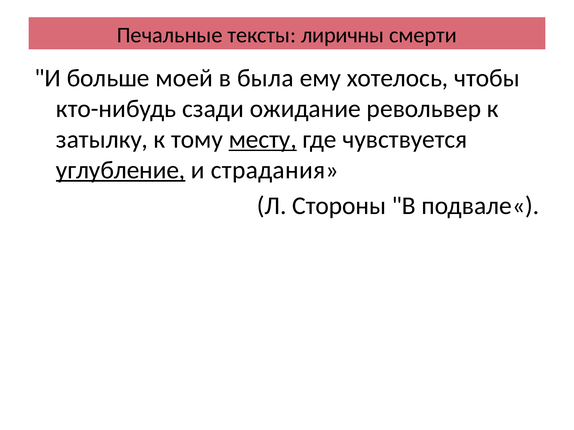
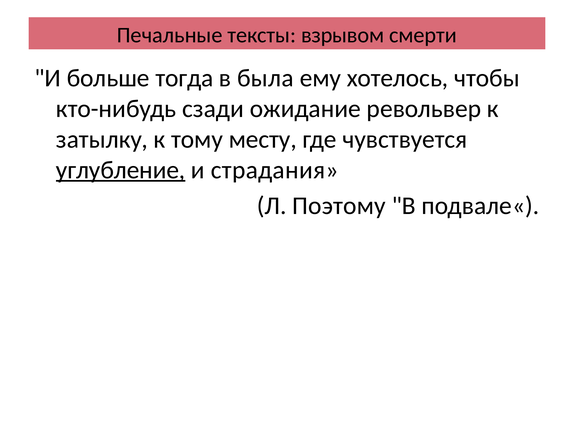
лиричны: лиричны -> взрывом
моей: моей -> тогда
месту underline: present -> none
Стороны: Стороны -> Поэтому
